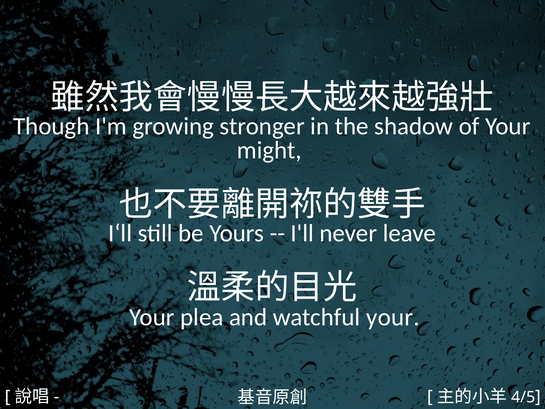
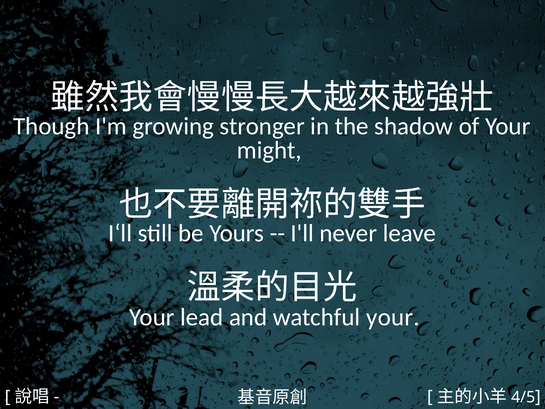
plea: plea -> lead
